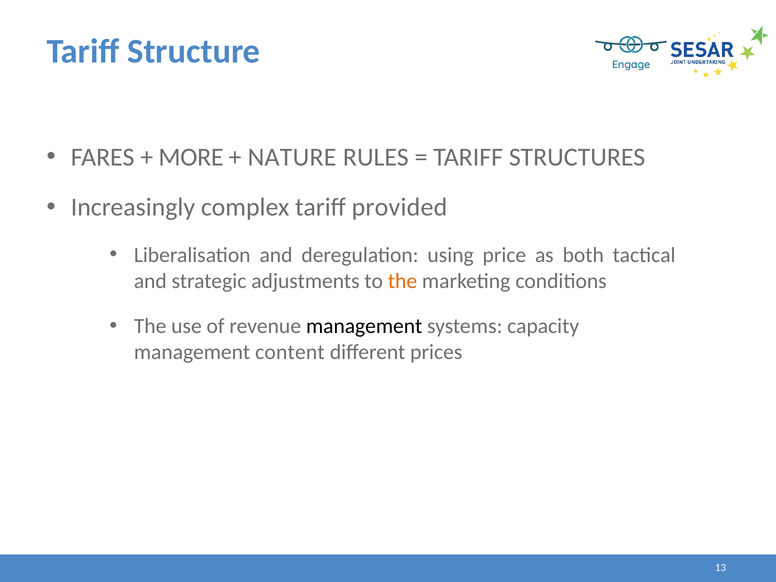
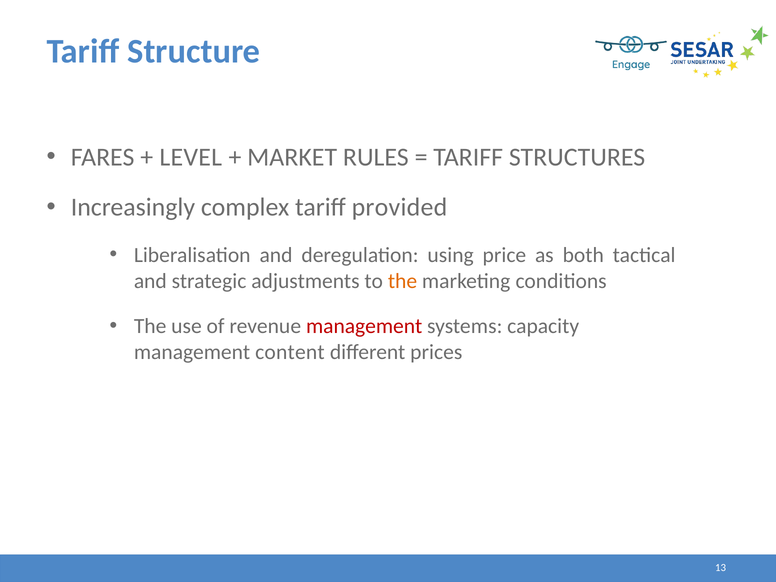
MORE: MORE -> LEVEL
NATURE: NATURE -> MARKET
management at (364, 326) colour: black -> red
